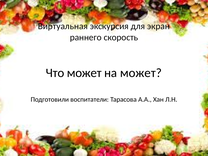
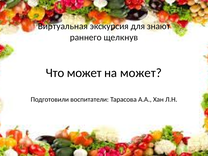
экран: экран -> знают
скорость: скорость -> щелкнув
